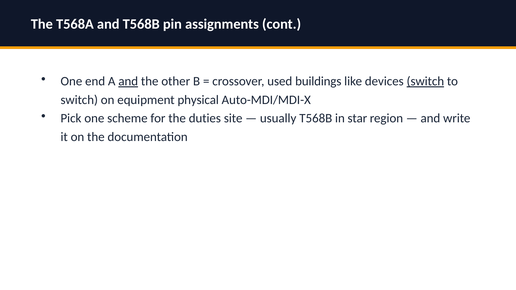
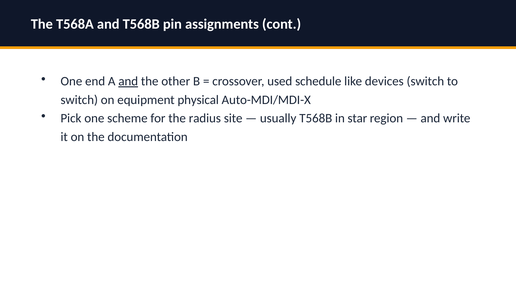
buildings: buildings -> schedule
switch at (425, 81) underline: present -> none
duties: duties -> radius
